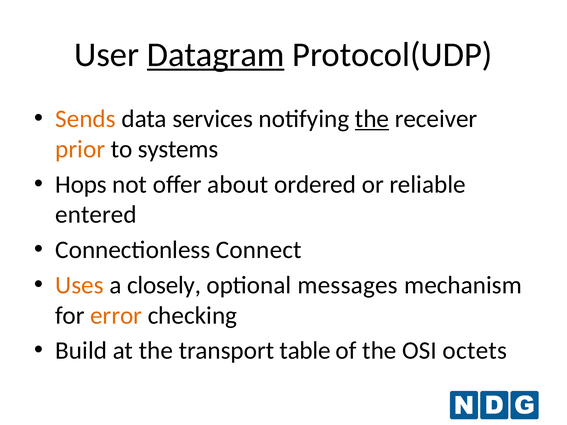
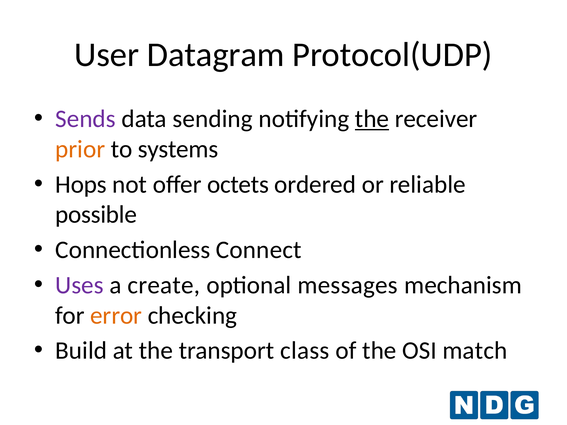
Datagram underline: present -> none
Sends colour: orange -> purple
services: services -> sending
about: about -> octets
entered: entered -> possible
Uses colour: orange -> purple
closely: closely -> create
table: table -> class
octets: octets -> match
